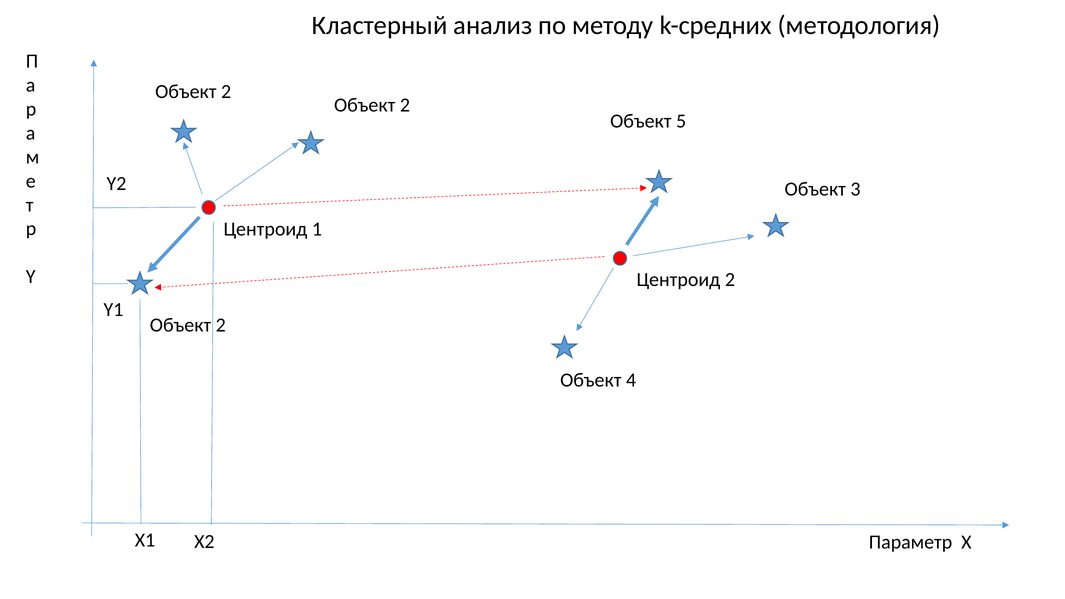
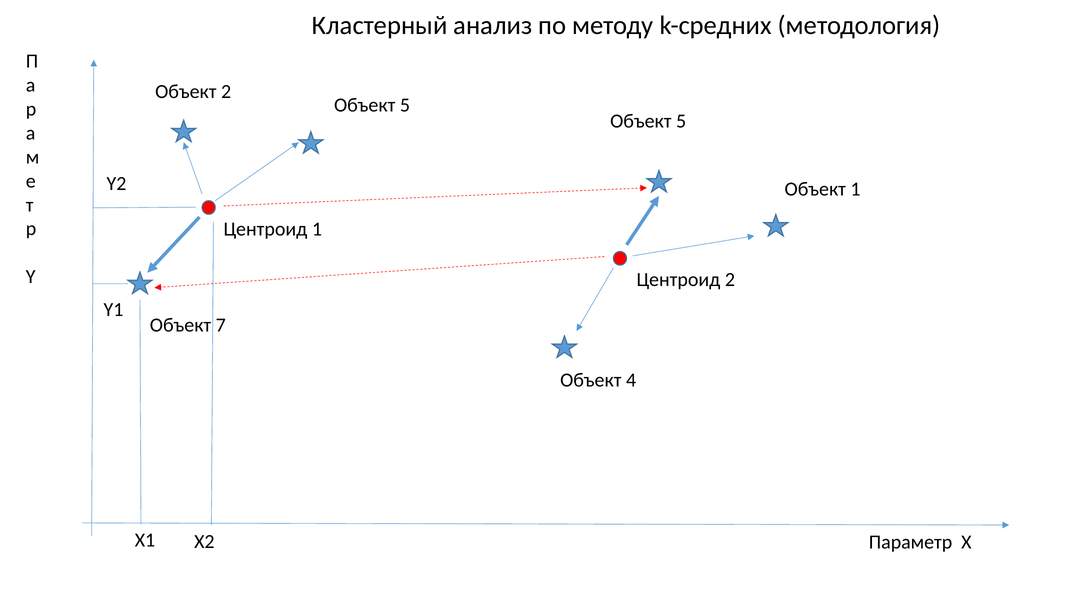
2 at (405, 105): 2 -> 5
Объект 3: 3 -> 1
2 at (221, 325): 2 -> 7
